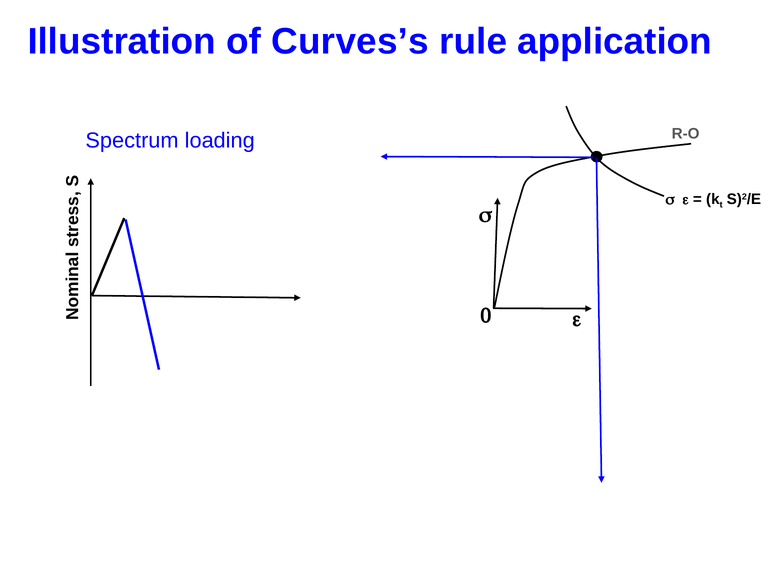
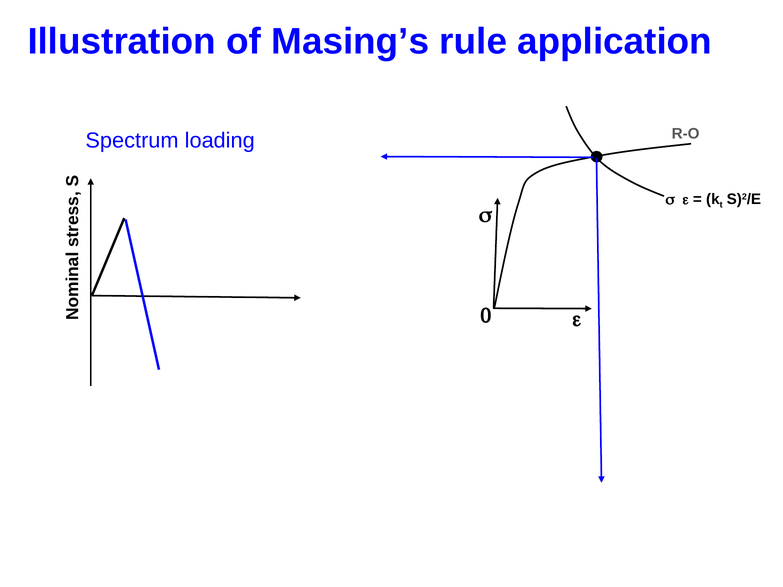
Curves’s: Curves’s -> Masing’s
